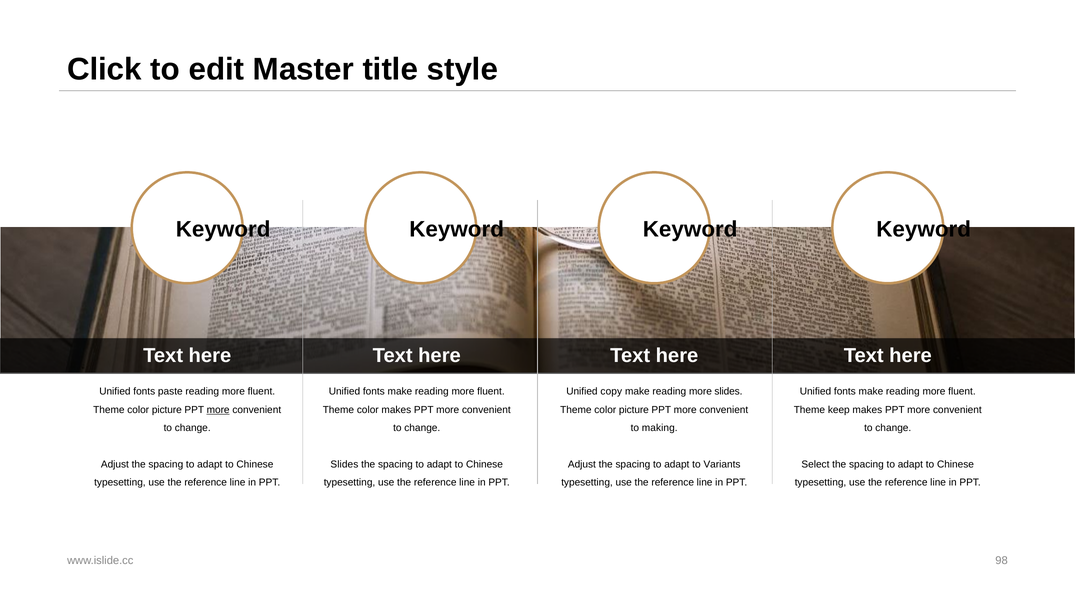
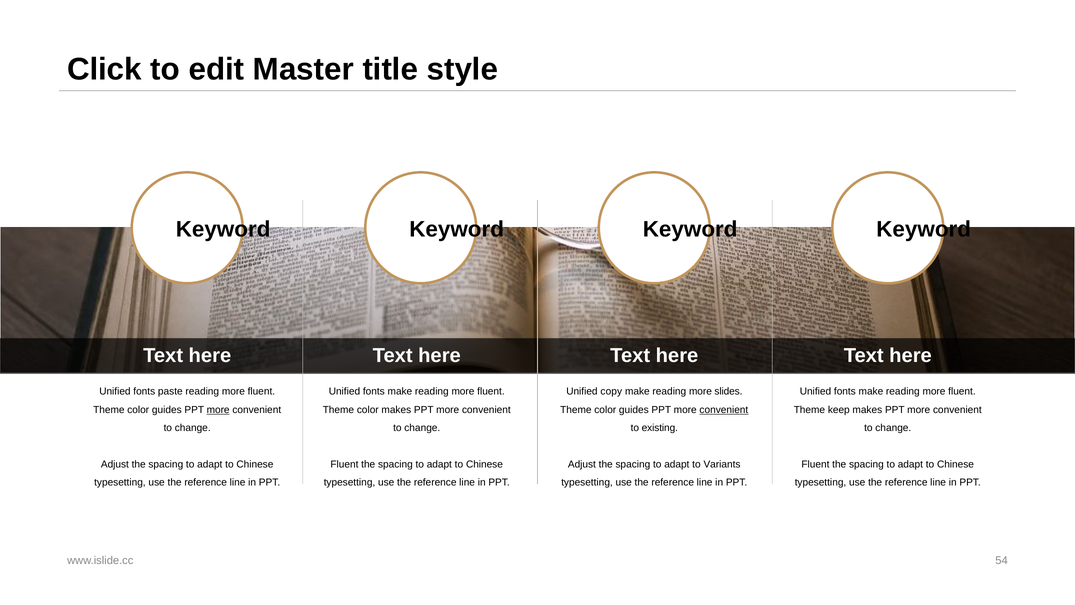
picture at (167, 410): picture -> guides
picture at (634, 410): picture -> guides
convenient at (724, 410) underline: none -> present
making: making -> existing
Slides at (344, 464): Slides -> Fluent
Select at (815, 464): Select -> Fluent
98: 98 -> 54
